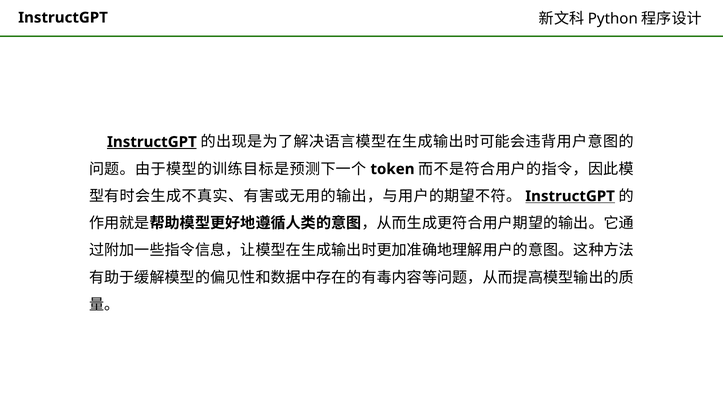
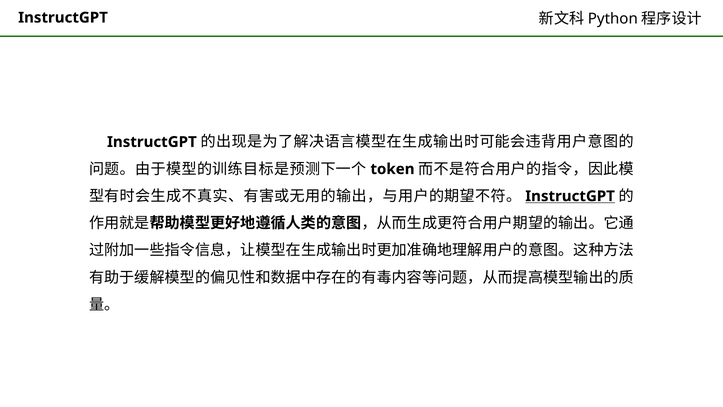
InstructGPT at (152, 142) underline: present -> none
